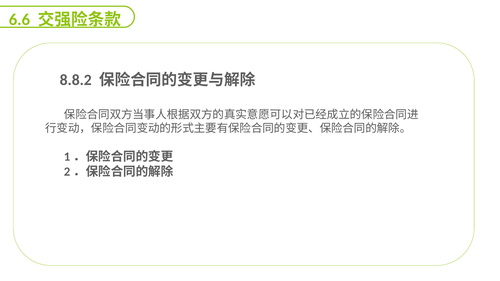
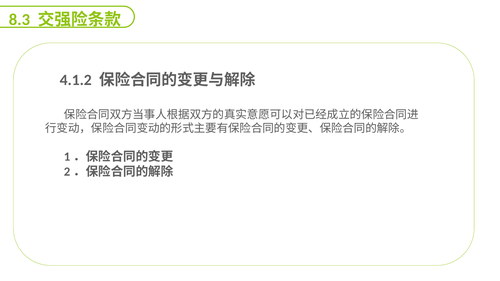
6.6: 6.6 -> 8.3
8.8.2: 8.8.2 -> 4.1.2
